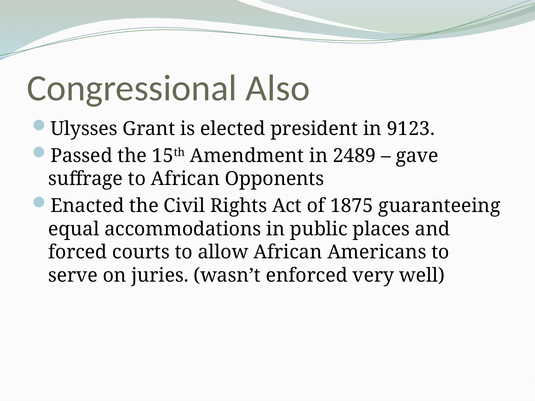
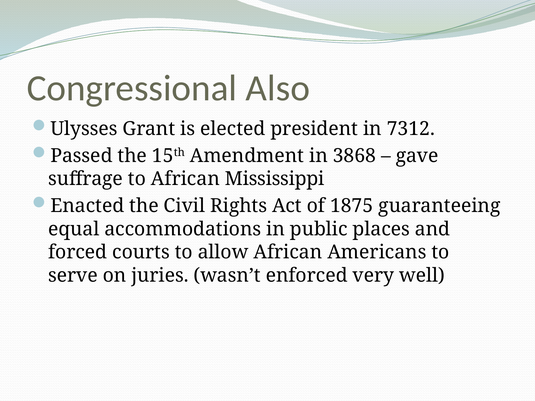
9123: 9123 -> 7312
2489: 2489 -> 3868
Opponents: Opponents -> Mississippi
